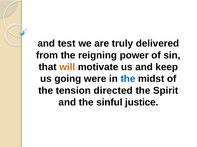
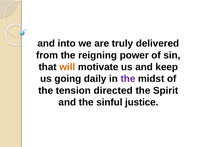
test: test -> into
were: were -> daily
the at (128, 79) colour: blue -> purple
